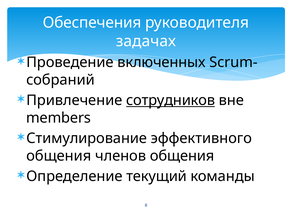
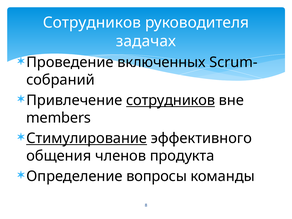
Обеспечения at (92, 23): Обеспечения -> Сотрудников
Стимулирование underline: none -> present
членов общения: общения -> продукта
текущий: текущий -> вопросы
